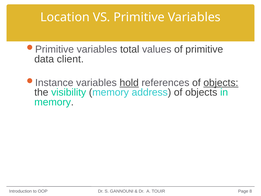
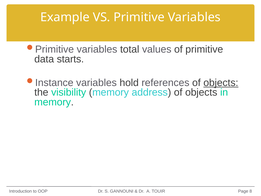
Location: Location -> Example
client: client -> starts
hold underline: present -> none
